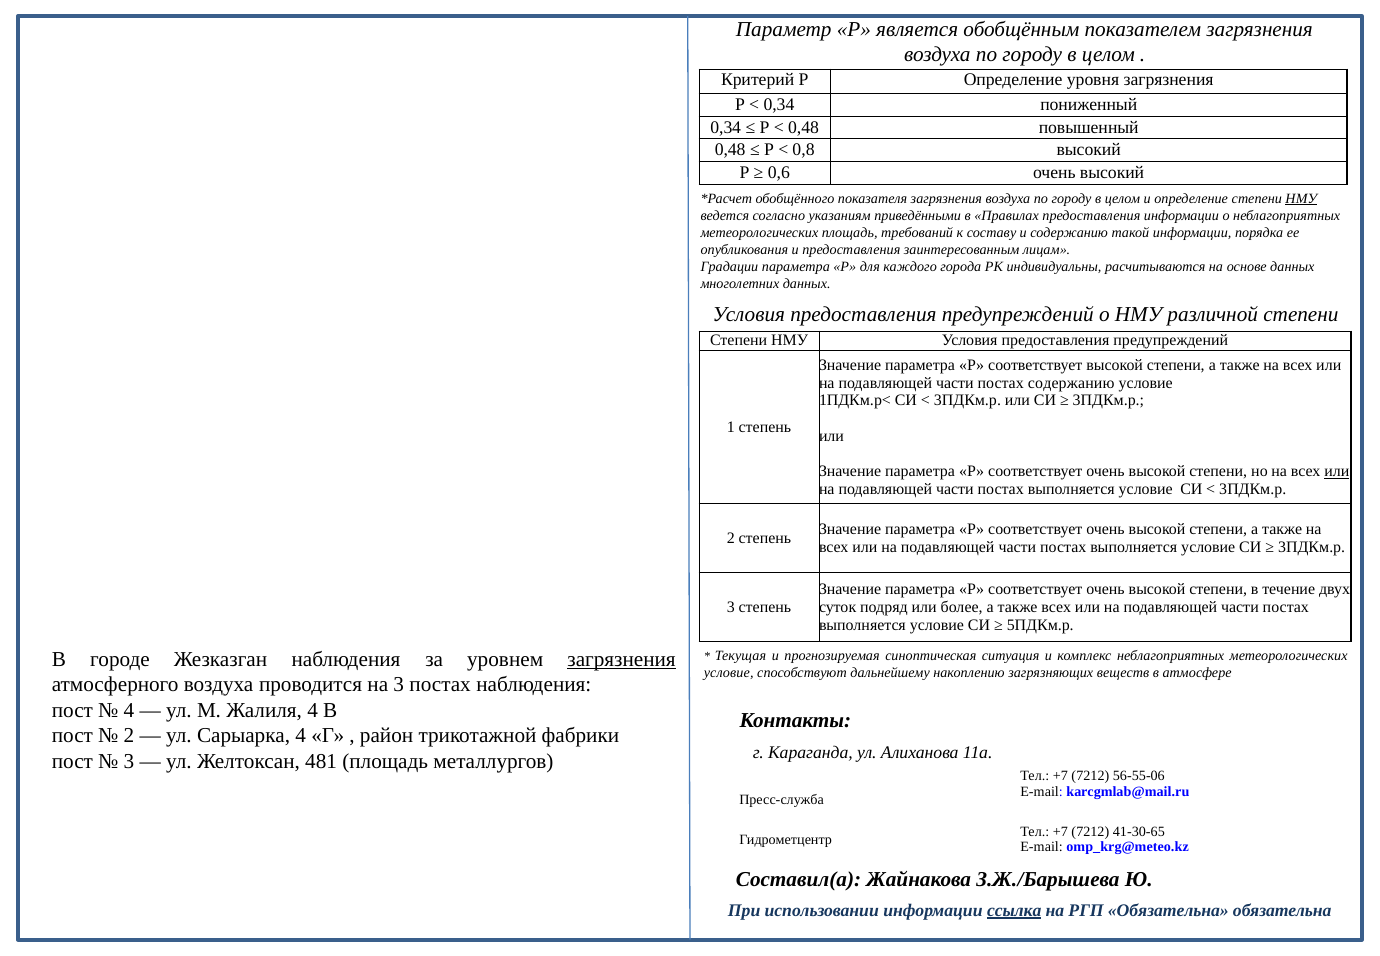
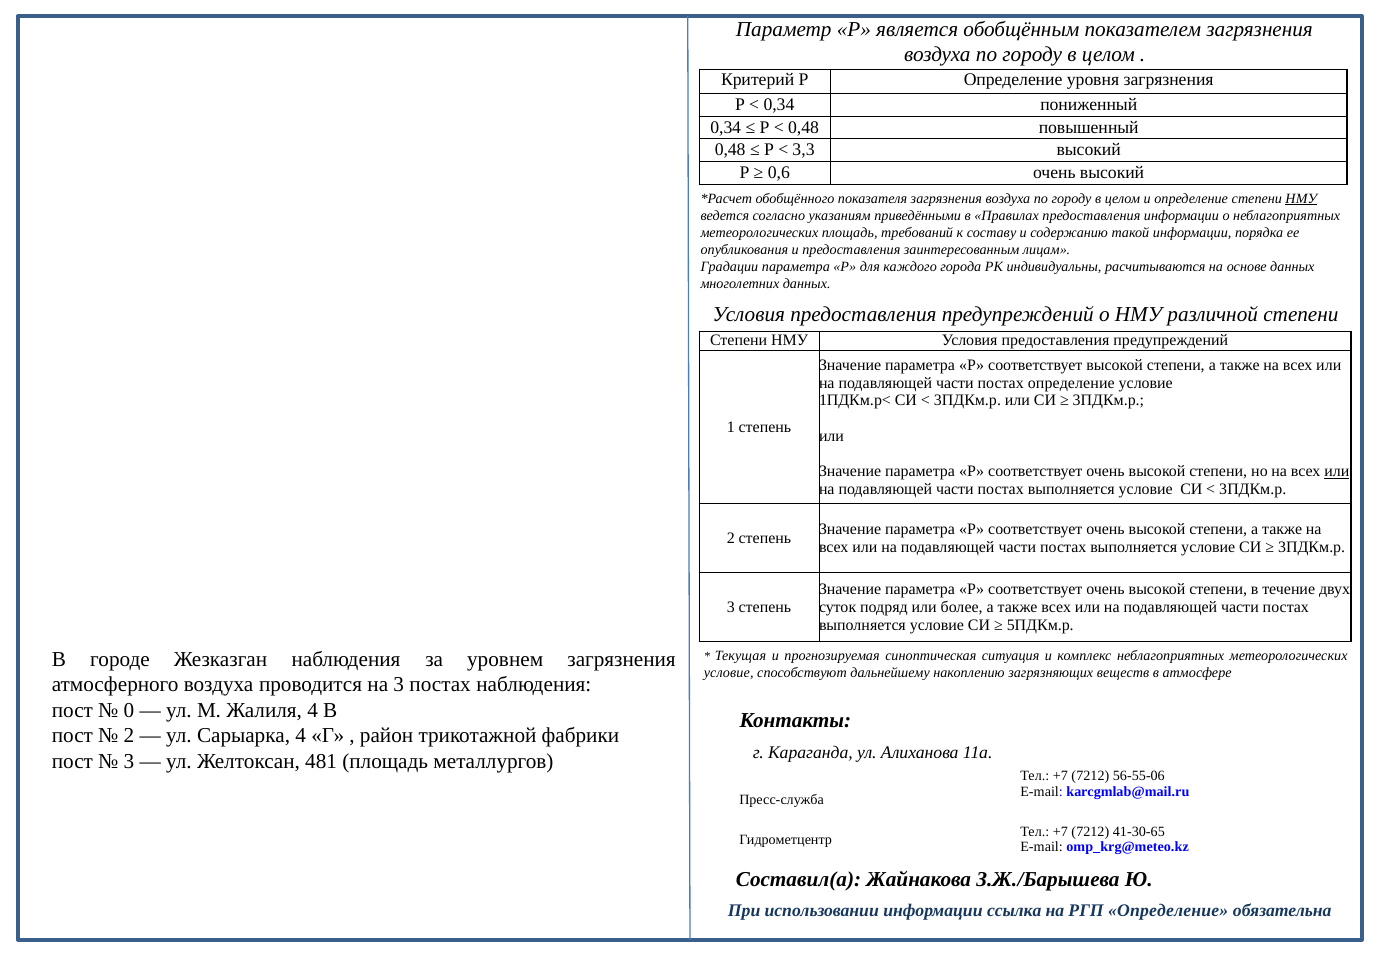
0,8: 0,8 -> 3,3
постах содержанию: содержанию -> определение
загрязнения at (622, 659) underline: present -> none
4 at (129, 710): 4 -> 0
ссылка underline: present -> none
РГП Обязательна: Обязательна -> Определение
